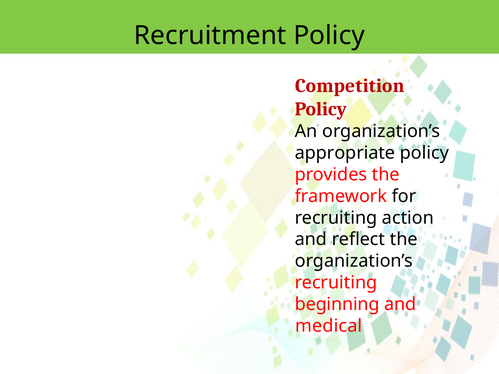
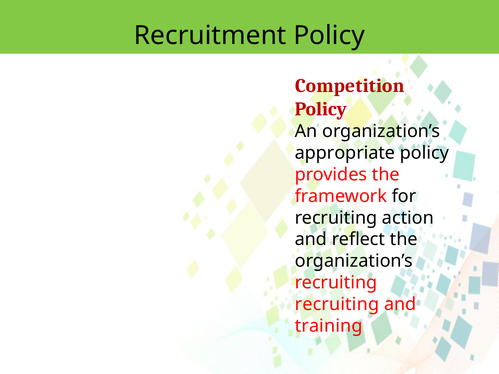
beginning at (337, 304): beginning -> recruiting
medical: medical -> training
